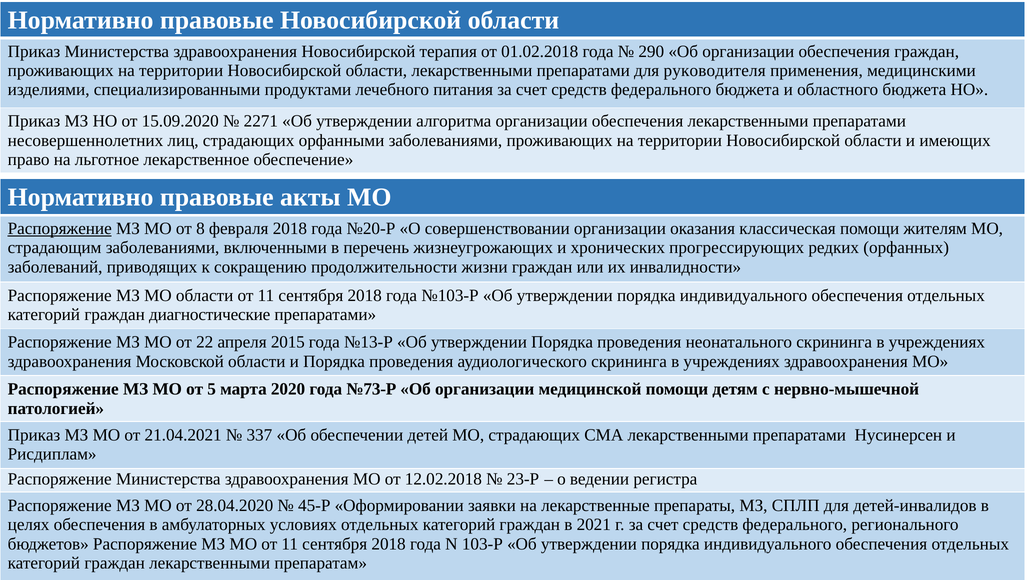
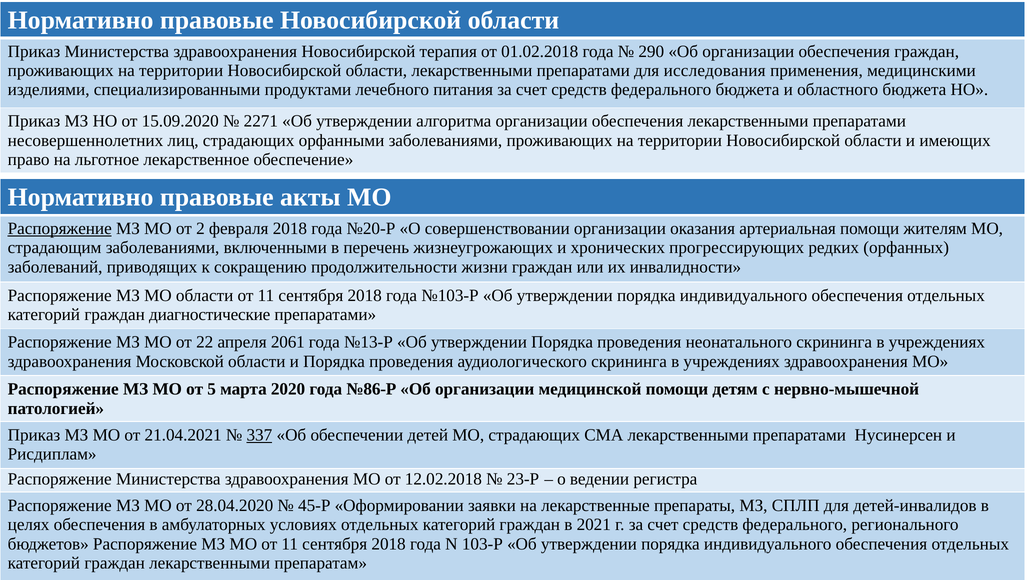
руководителя: руководителя -> исследования
8: 8 -> 2
классическая: классическая -> артериальная
2015: 2015 -> 2061
№73-Р: №73-Р -> №86-Р
337 underline: none -> present
